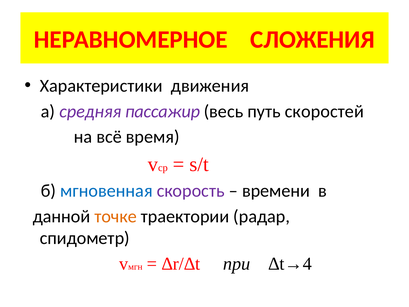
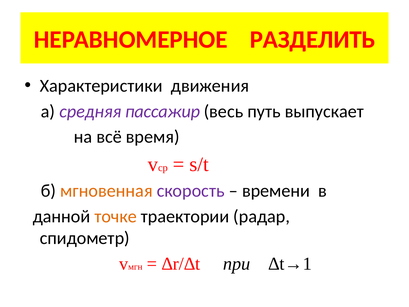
СЛОЖЕНИЯ: СЛОЖЕНИЯ -> РАЗДЕЛИТЬ
скоростей: скоростей -> выпускает
мгновенная colour: blue -> orange
∆t→4: ∆t→4 -> ∆t→1
